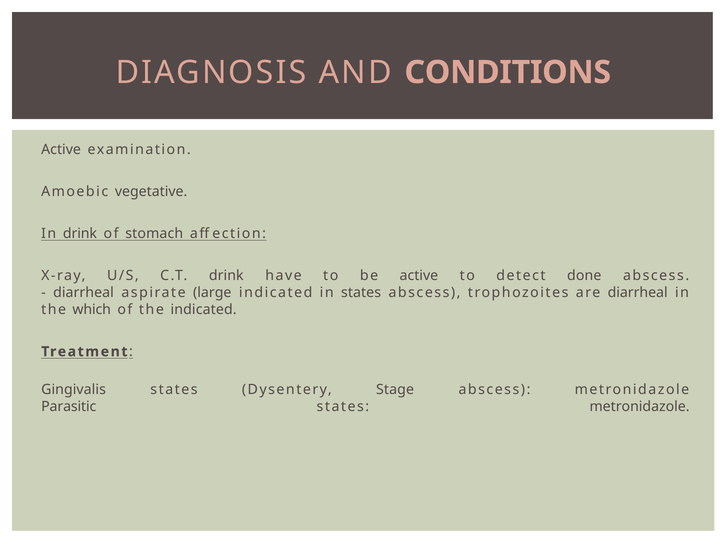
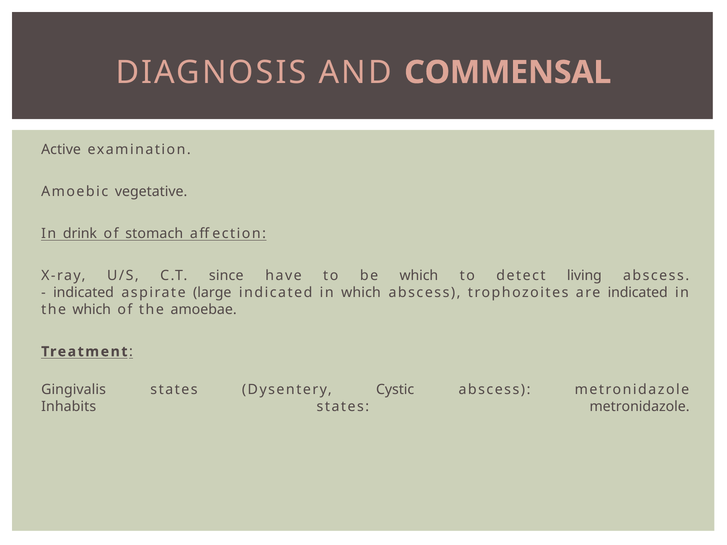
CONDITIONS: CONDITIONS -> COMMENSAL
C.T drink: drink -> since
be active: active -> which
done: done -> living
diarrheal at (83, 293): diarrheal -> indicated
in states: states -> which
are diarrheal: diarrheal -> indicated
the indicated: indicated -> amoebae
Stage: Stage -> Cystic
Parasitic: Parasitic -> Inhabits
